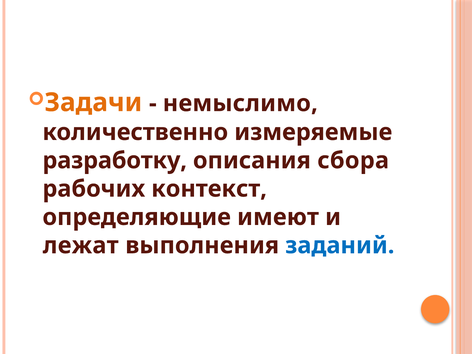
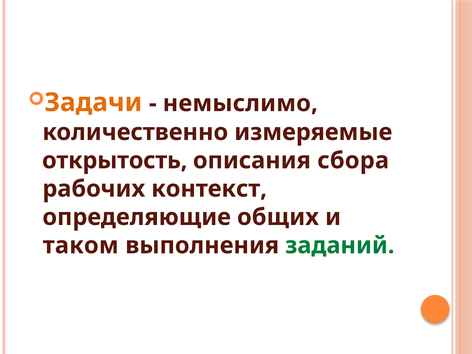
разработку: разработку -> открытость
имеют: имеют -> общих
лежат: лежат -> таком
заданий colour: blue -> green
